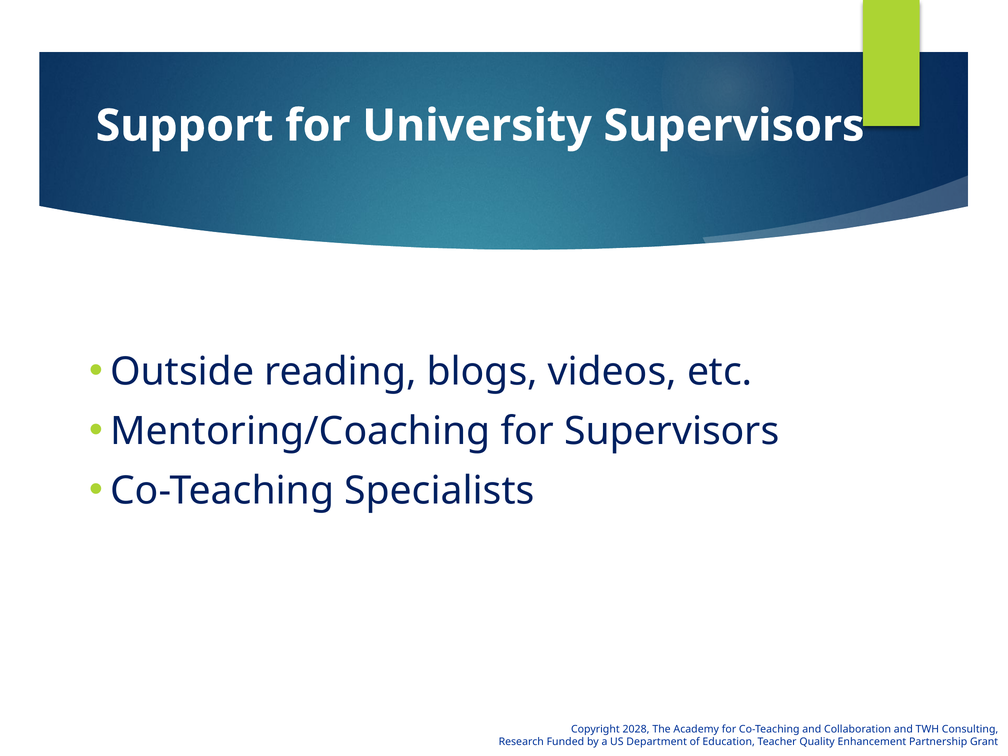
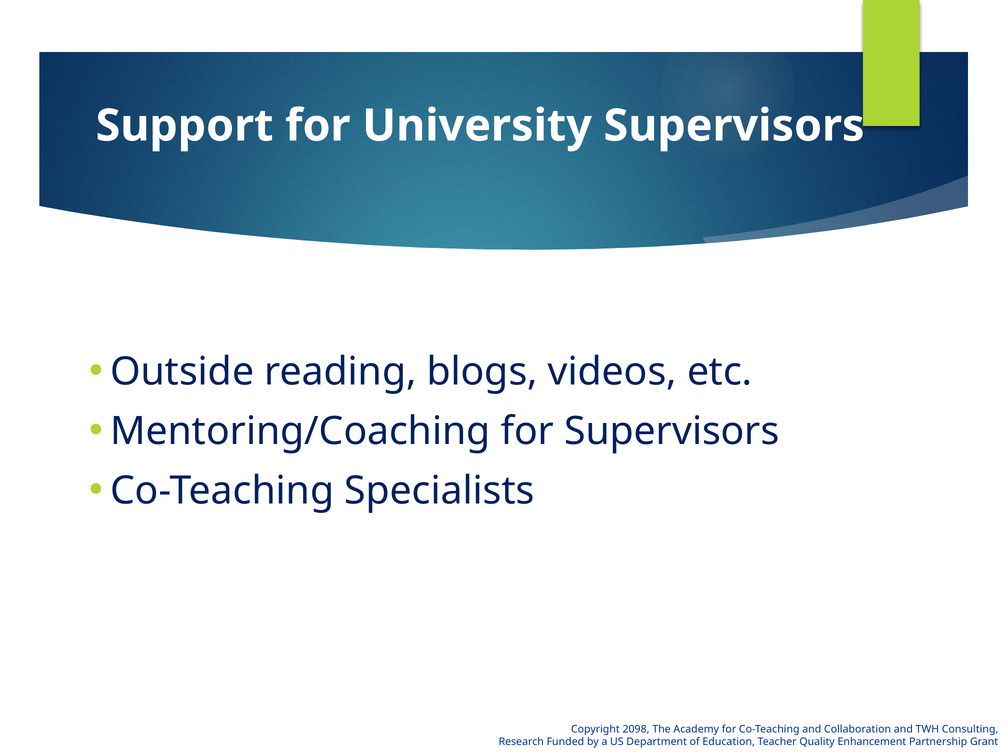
2028: 2028 -> 2098
